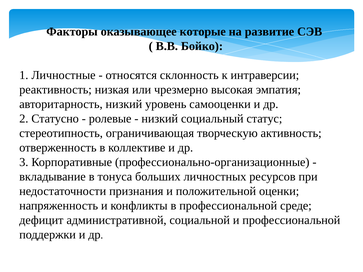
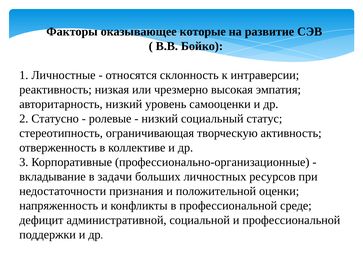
тонуса: тонуса -> задачи
